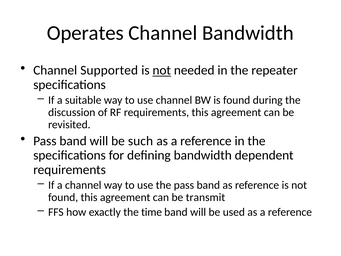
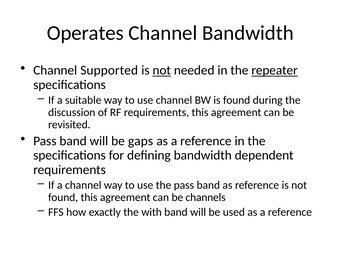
repeater underline: none -> present
such: such -> gaps
transmit: transmit -> channels
time: time -> with
